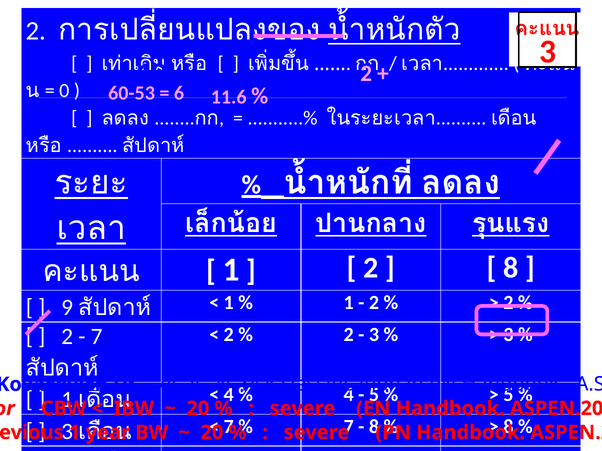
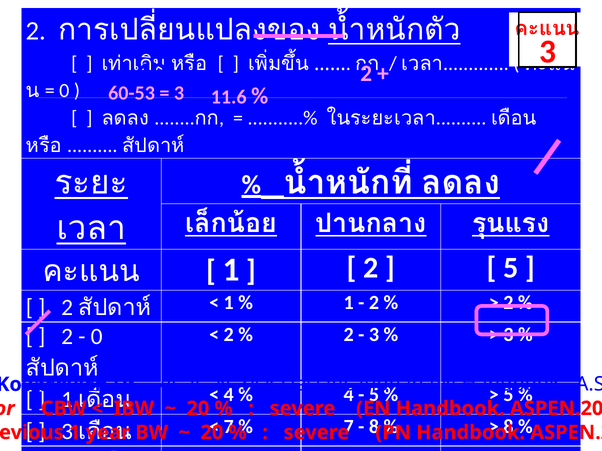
6 at (179, 93): 6 -> 3
8 at (511, 268): 8 -> 5
9 at (67, 308): 9 -> 2
7 at (97, 337): 7 -> 0
